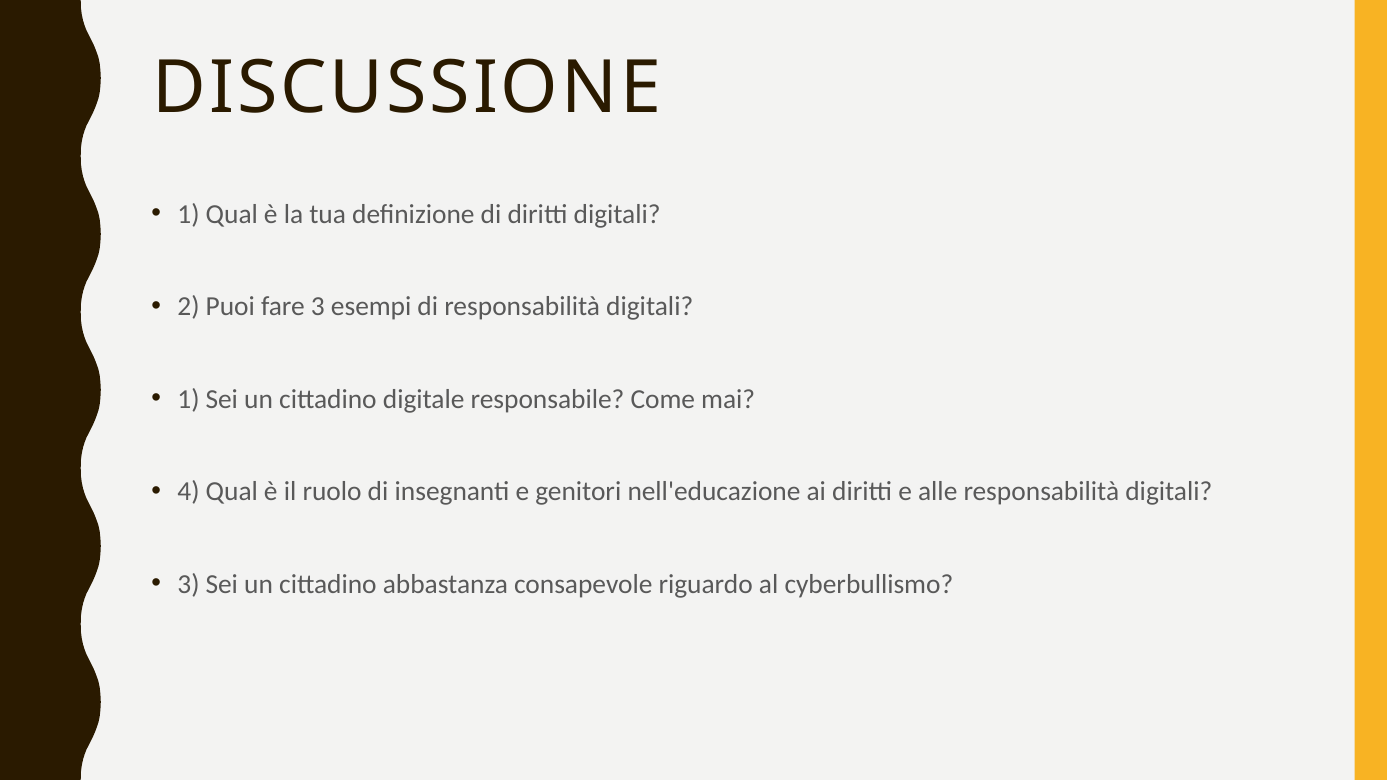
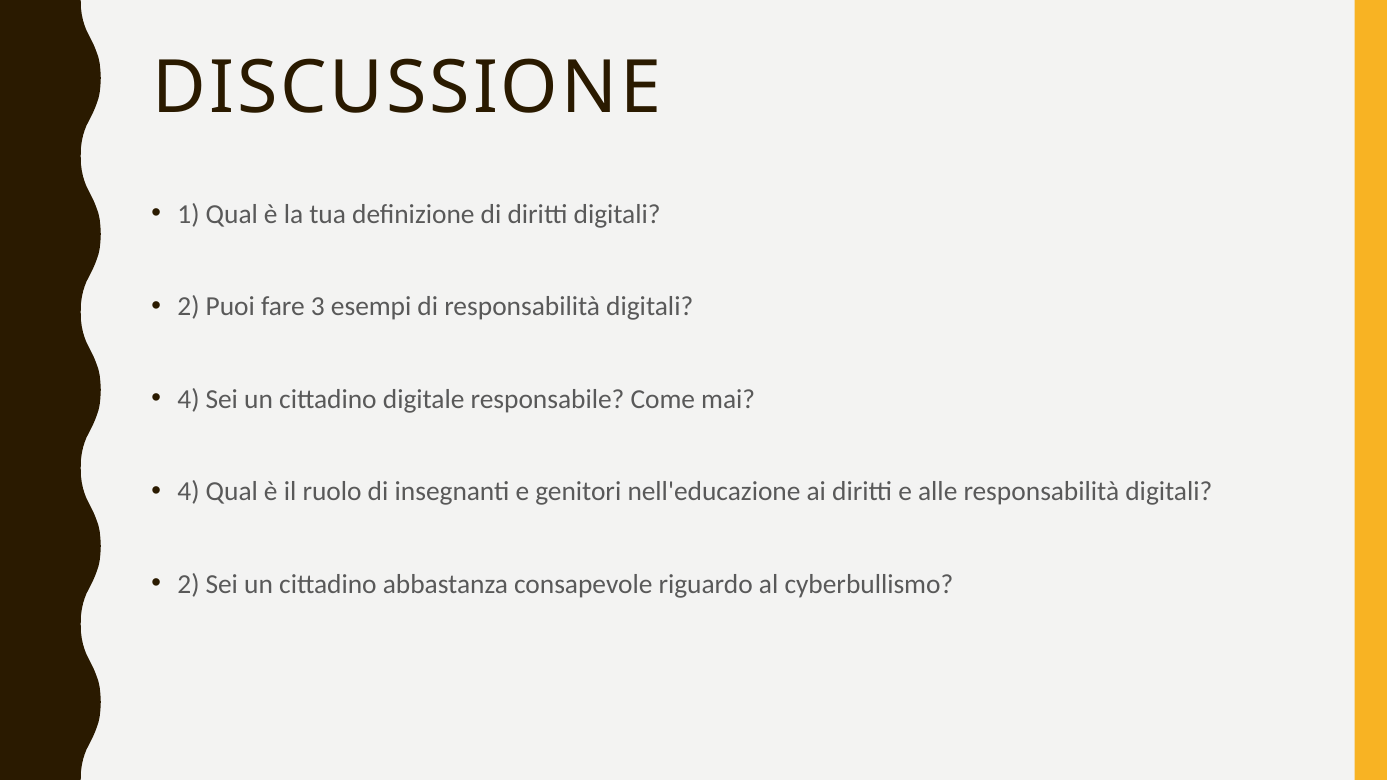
1 at (188, 399): 1 -> 4
3 at (188, 584): 3 -> 2
